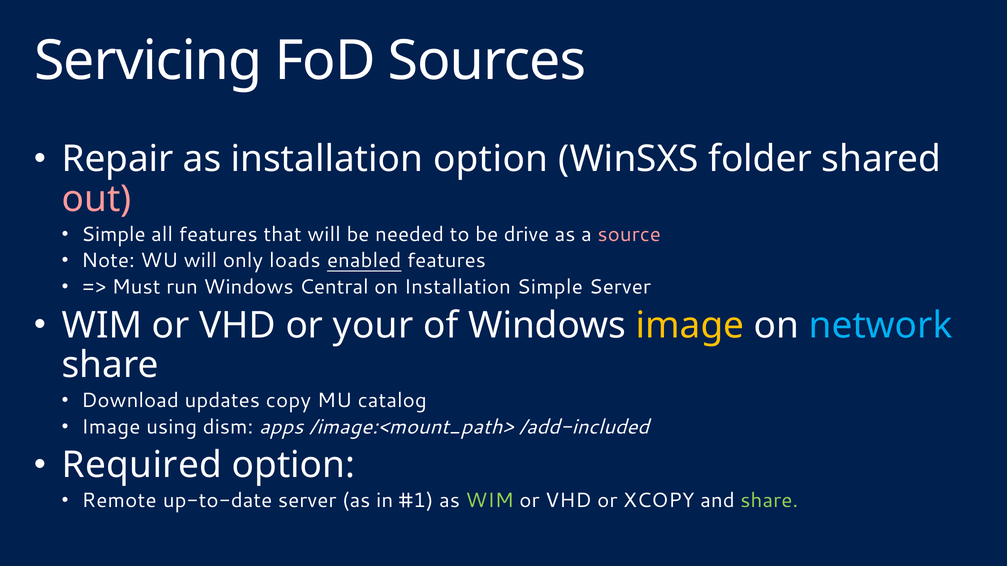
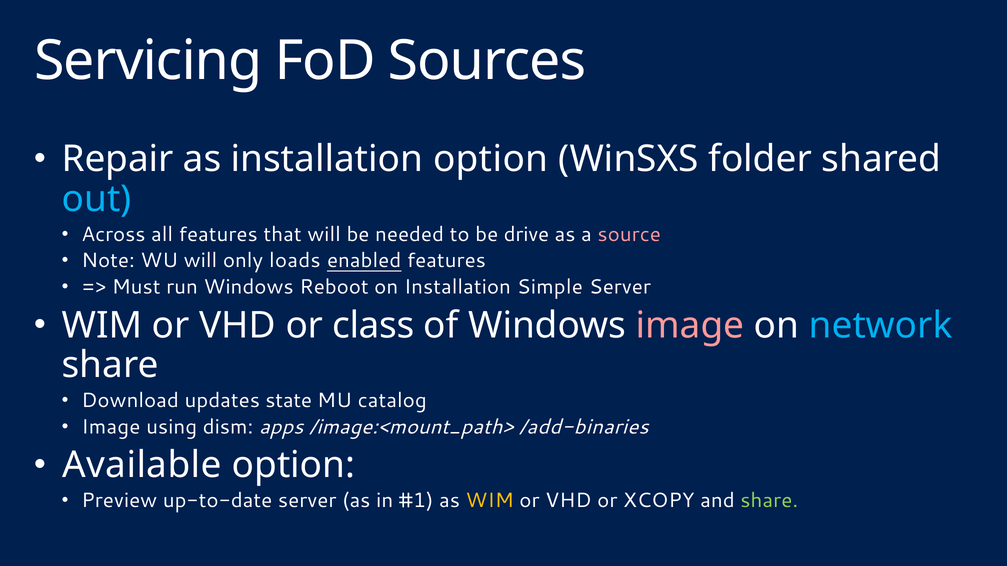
out colour: pink -> light blue
Simple at (113, 234): Simple -> Across
Central: Central -> Reboot
your: your -> class
image at (690, 326) colour: yellow -> pink
copy: copy -> state
/add-included: /add-included -> /add-binaries
Required: Required -> Available
Remote: Remote -> Preview
WIM at (490, 501) colour: light green -> yellow
